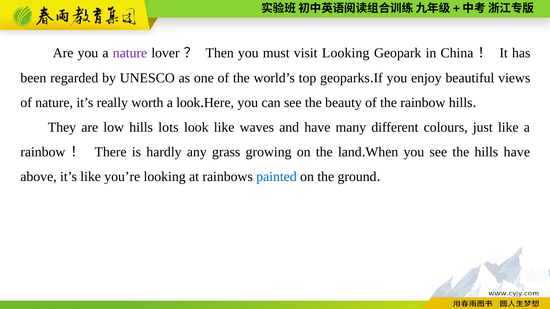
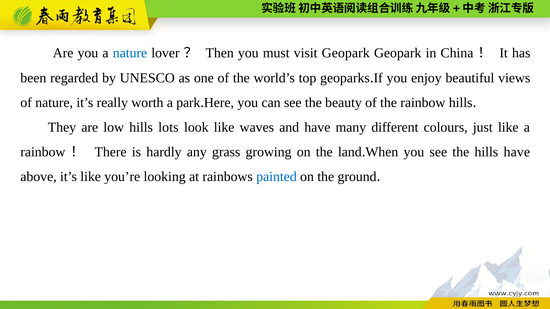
nature at (130, 53) colour: purple -> blue
visit Looking: Looking -> Geopark
a look: look -> park
